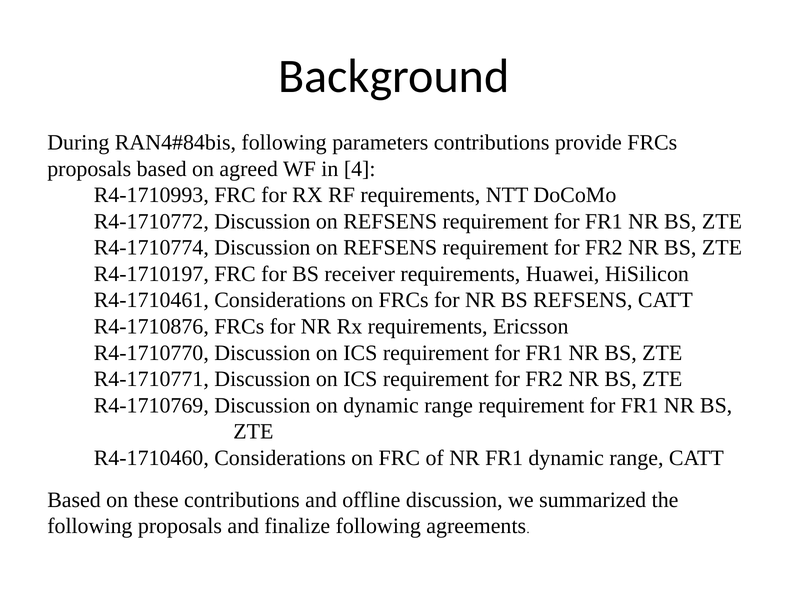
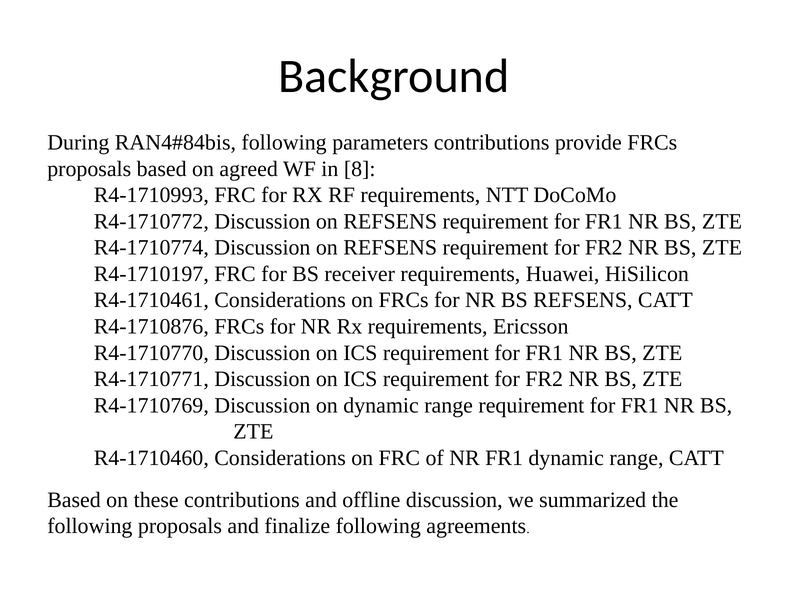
4: 4 -> 8
